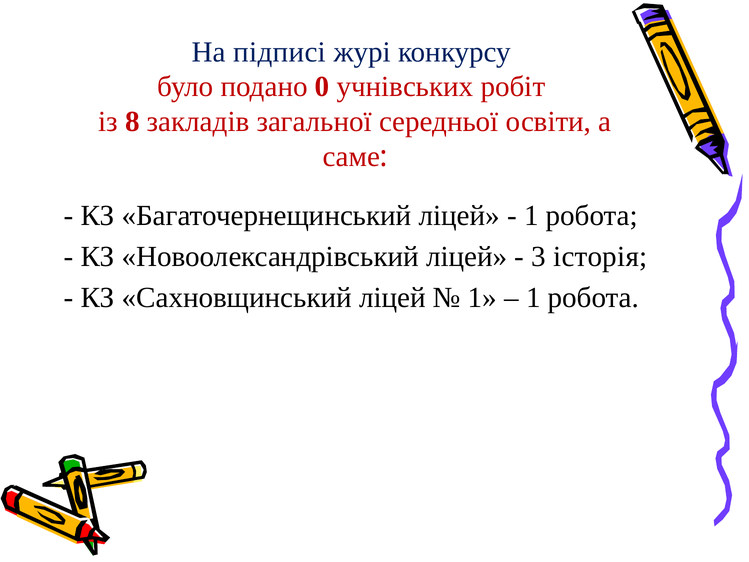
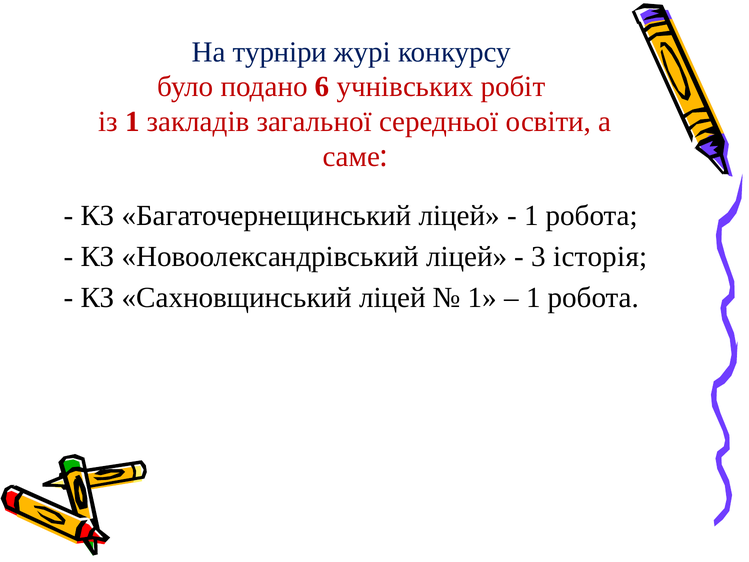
підписі: підписі -> турніри
0: 0 -> 6
із 8: 8 -> 1
